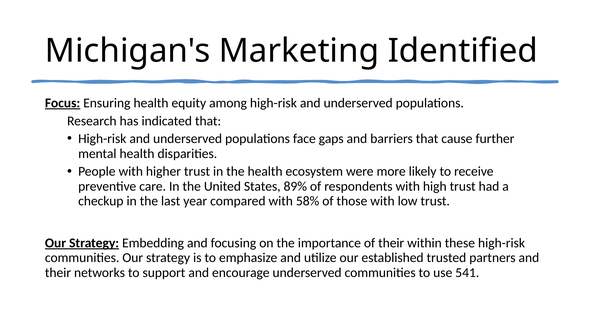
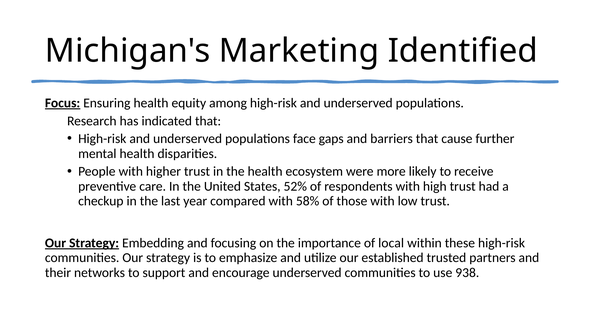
89%: 89% -> 52%
of their: their -> local
541: 541 -> 938
